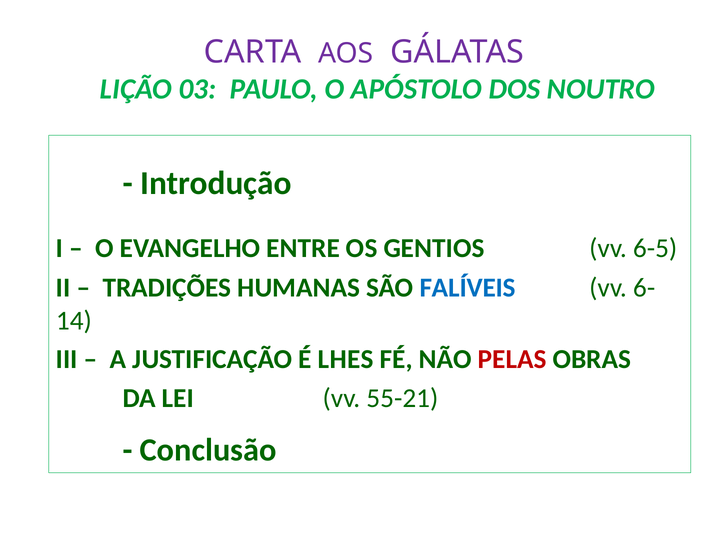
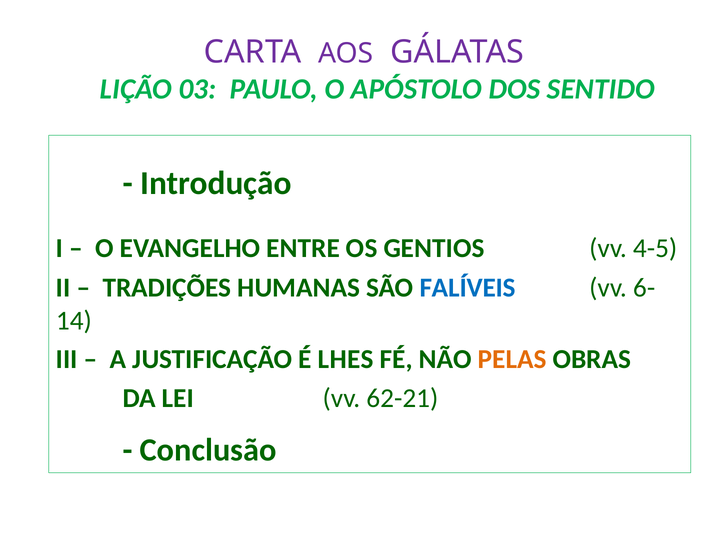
NOUTRO: NOUTRO -> SENTIDO
6-5: 6-5 -> 4-5
PELAS colour: red -> orange
55-21: 55-21 -> 62-21
